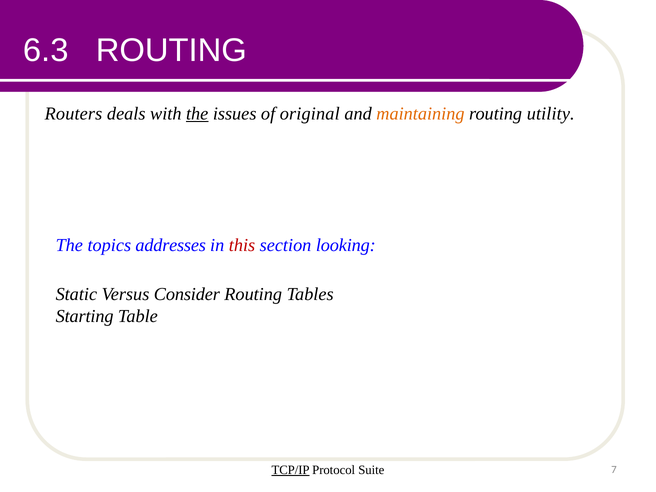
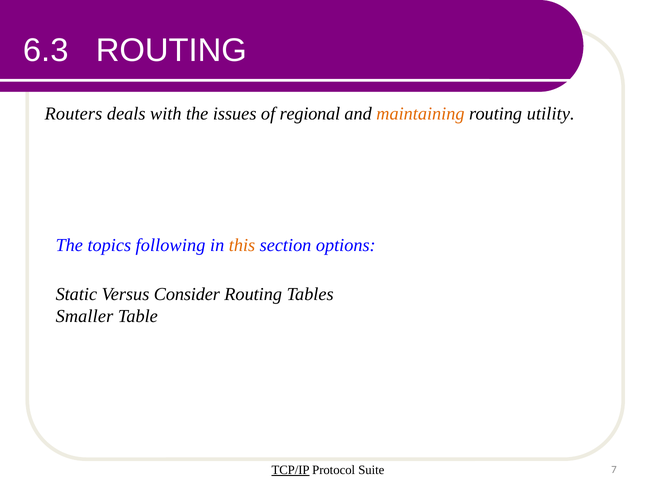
the at (197, 114) underline: present -> none
original: original -> regional
addresses: addresses -> following
this colour: red -> orange
looking: looking -> options
Starting: Starting -> Smaller
